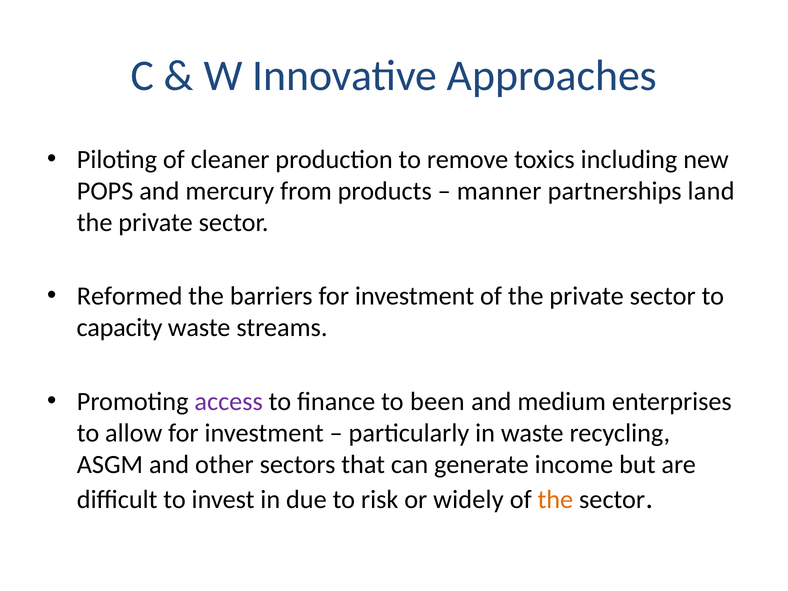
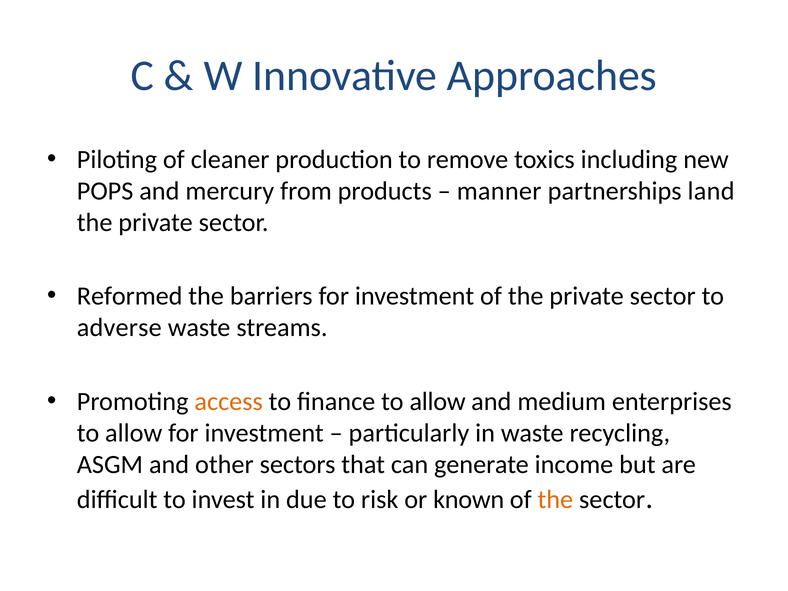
capacity: capacity -> adverse
access colour: purple -> orange
finance to been: been -> allow
widely: widely -> known
